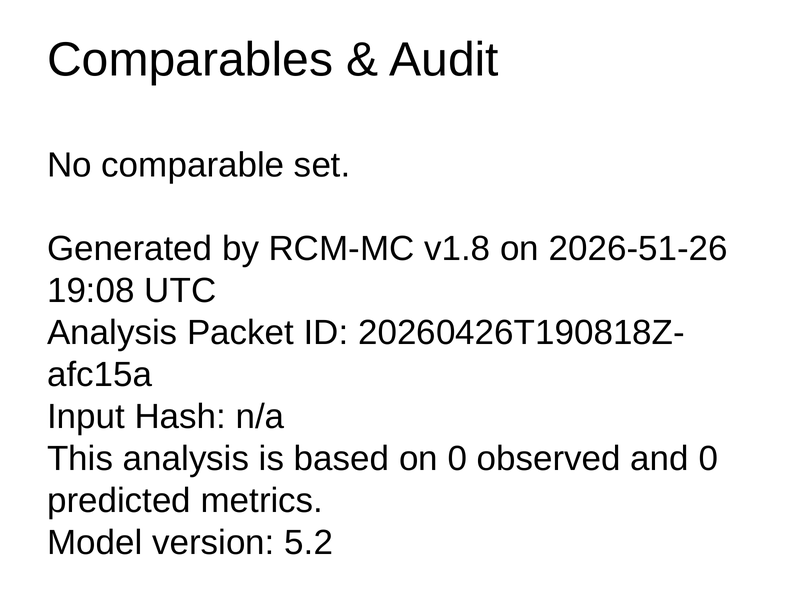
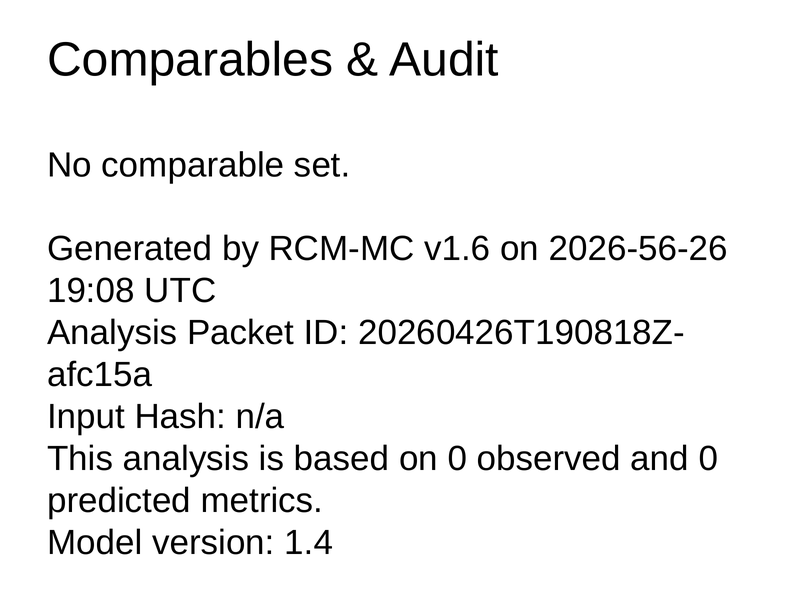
v1.8: v1.8 -> v1.6
2026-51-26: 2026-51-26 -> 2026-56-26
5.2: 5.2 -> 1.4
